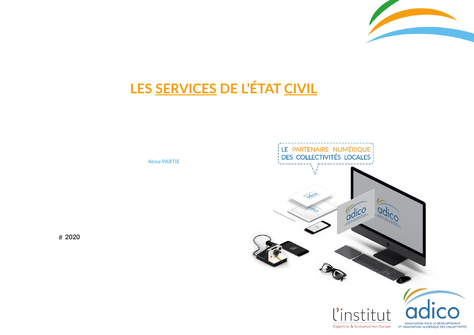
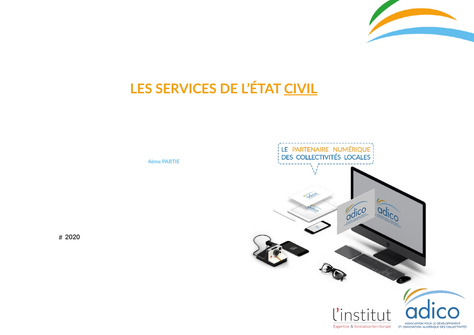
SERVICES underline: present -> none
